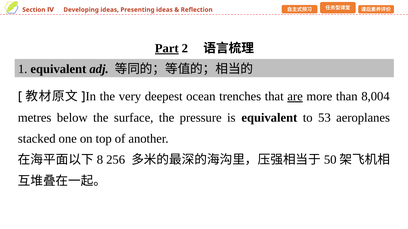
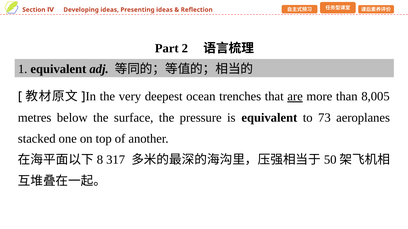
Part underline: present -> none
8,004: 8,004 -> 8,005
53: 53 -> 73
256: 256 -> 317
